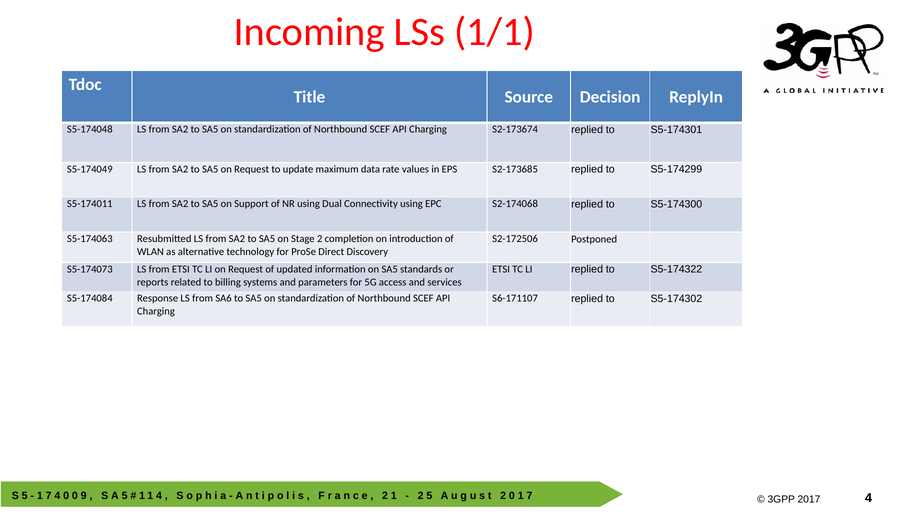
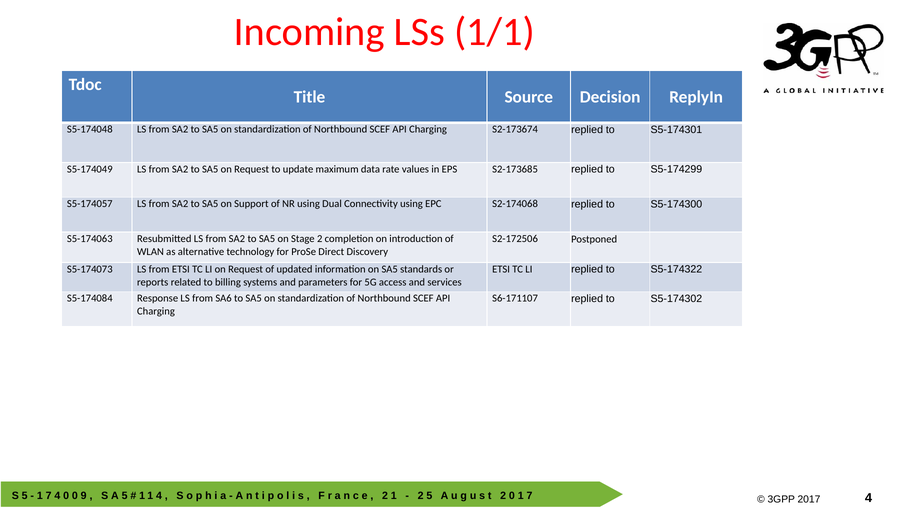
S5-174011: S5-174011 -> S5-174057
